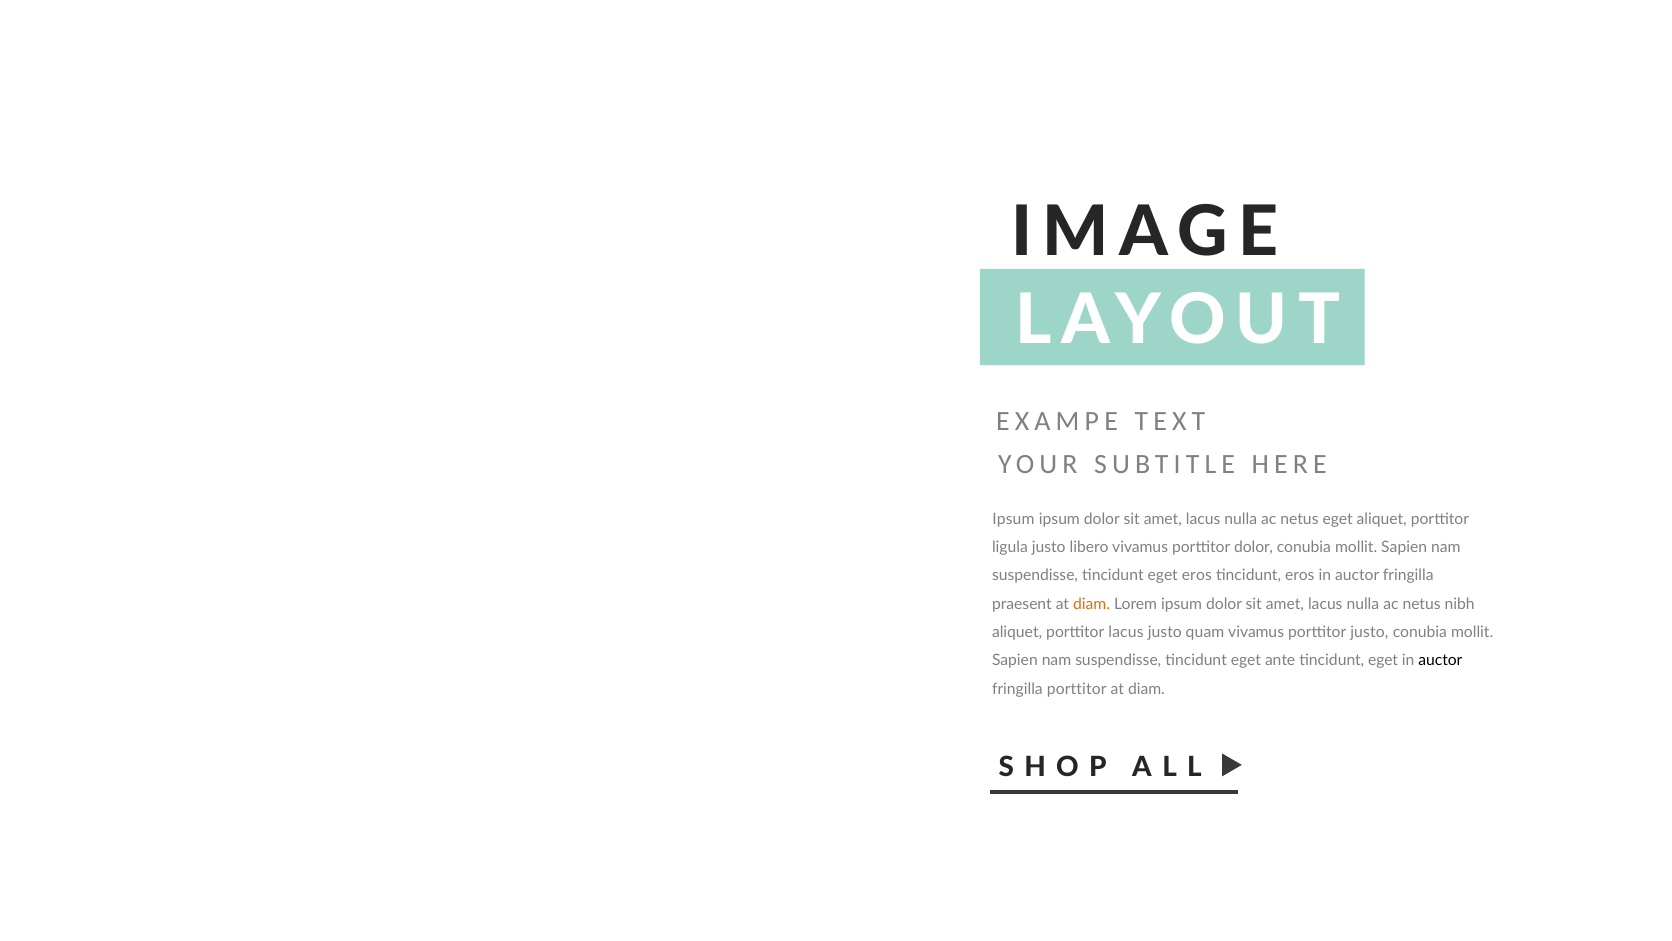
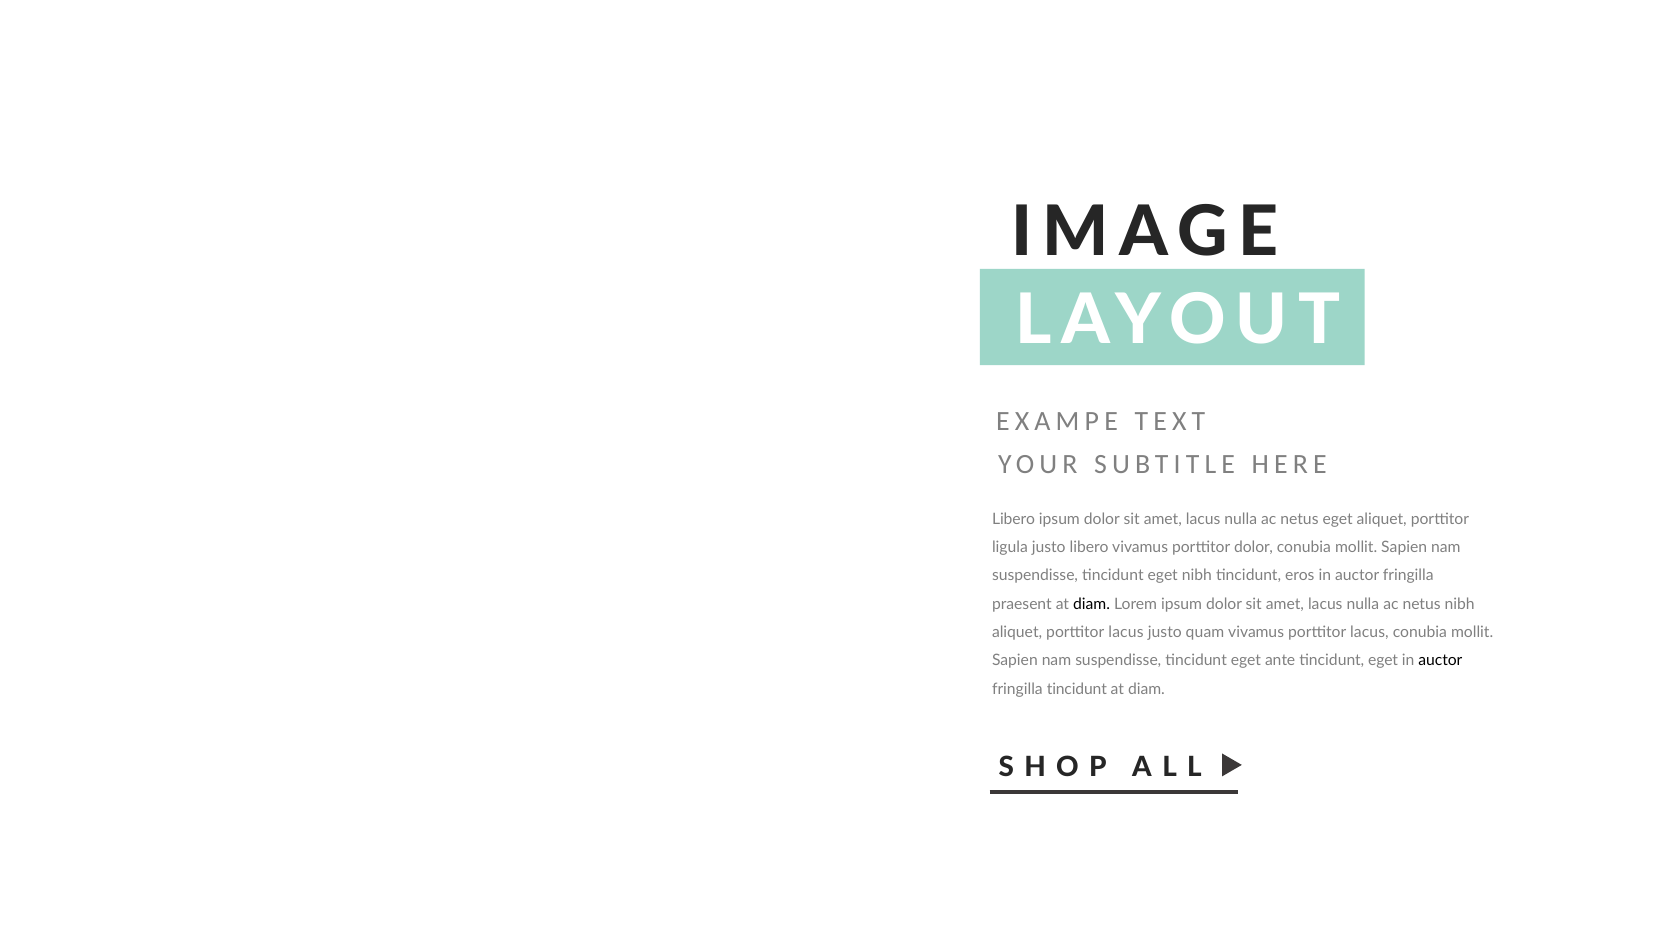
Ipsum at (1013, 519): Ipsum -> Libero
eget eros: eros -> nibh
diam at (1091, 604) colour: orange -> black
vivamus porttitor justo: justo -> lacus
fringilla porttitor: porttitor -> tincidunt
